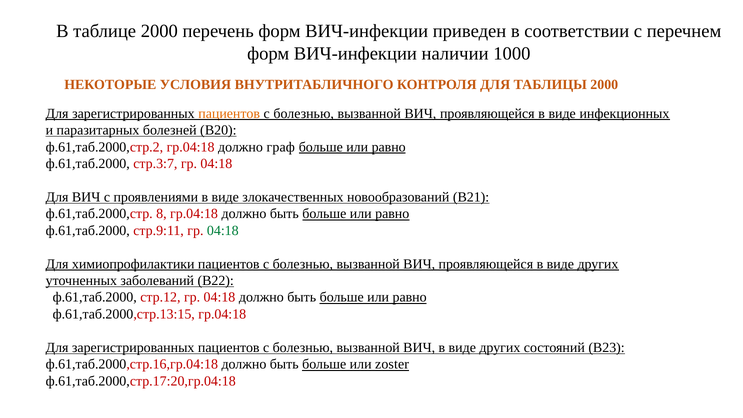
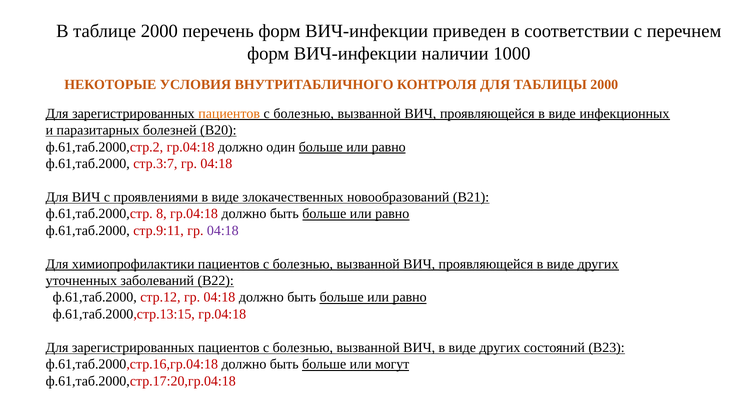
граф: граф -> один
04:18 at (223, 230) colour: green -> purple
zoster: zoster -> могут
